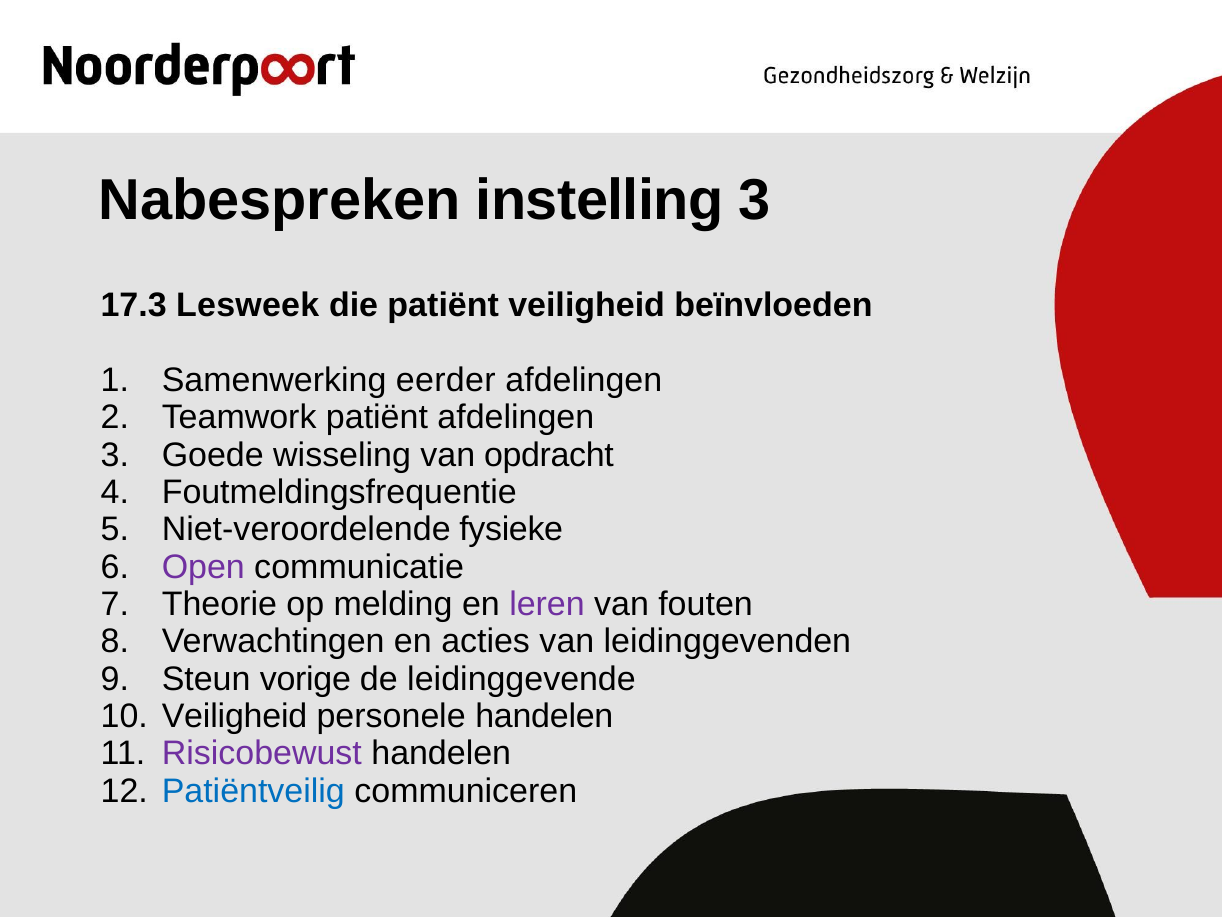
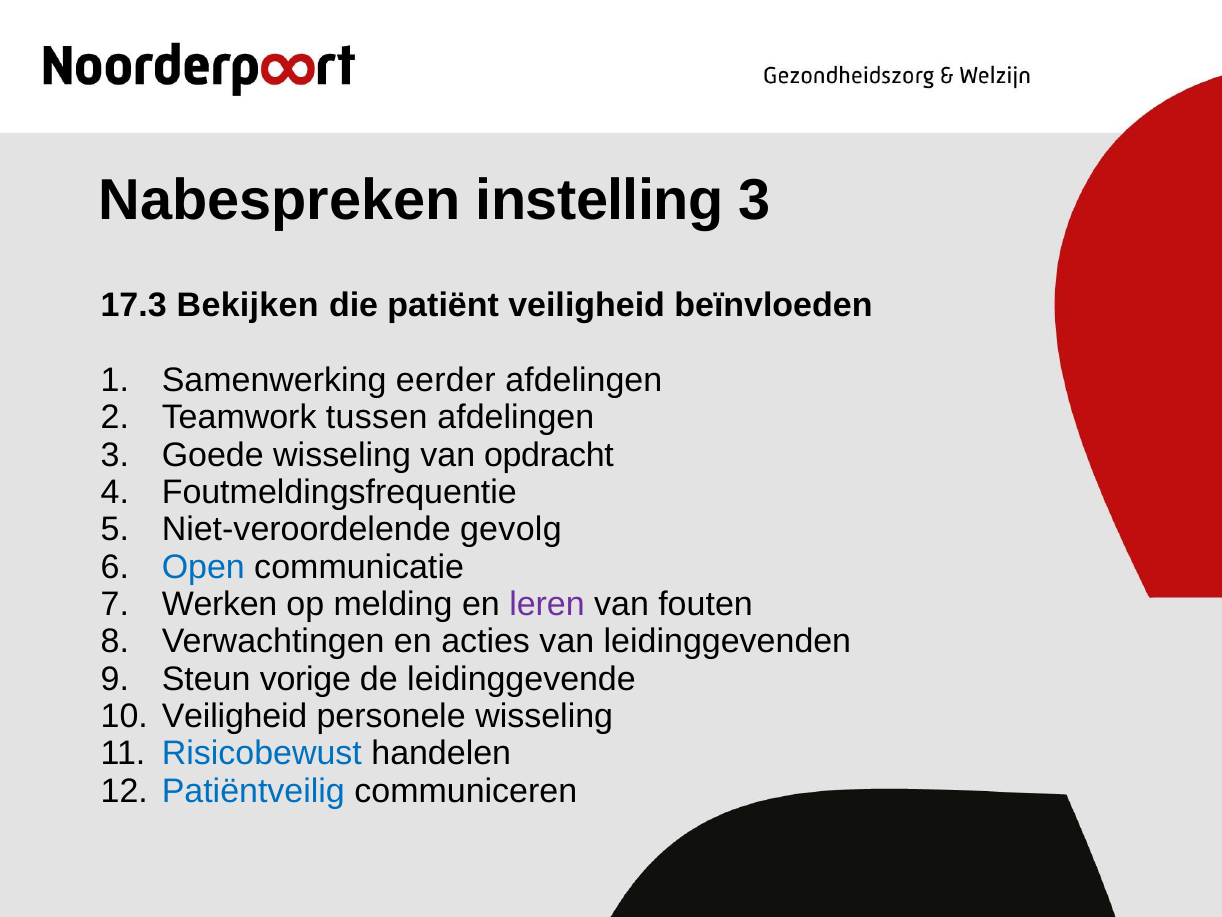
Lesweek: Lesweek -> Bekijken
Teamwork patiënt: patiënt -> tussen
fysieke: fysieke -> gevolg
Open colour: purple -> blue
Theorie: Theorie -> Werken
personele handelen: handelen -> wisseling
Risicobewust colour: purple -> blue
